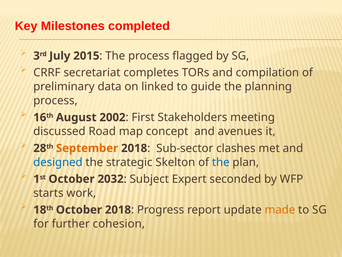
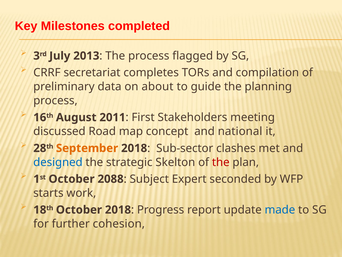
2015: 2015 -> 2013
linked: linked -> about
2002: 2002 -> 2011
avenues: avenues -> national
the at (221, 162) colour: blue -> red
2032: 2032 -> 2088
made colour: orange -> blue
